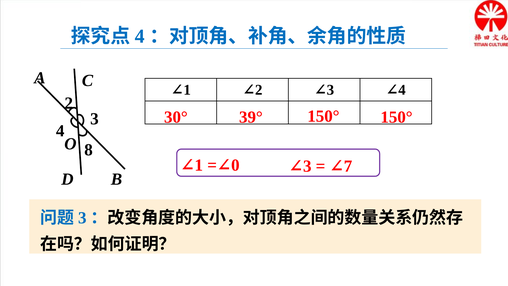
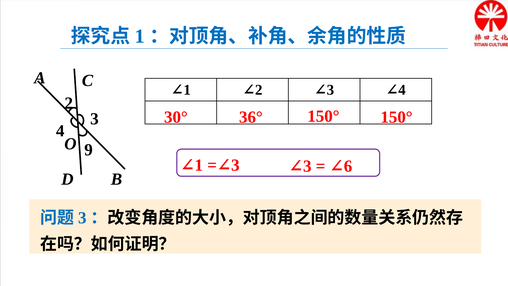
4 at (140, 36): 4 -> 1
39°: 39° -> 36°
8: 8 -> 9
0 at (235, 165): 0 -> 3
7: 7 -> 6
